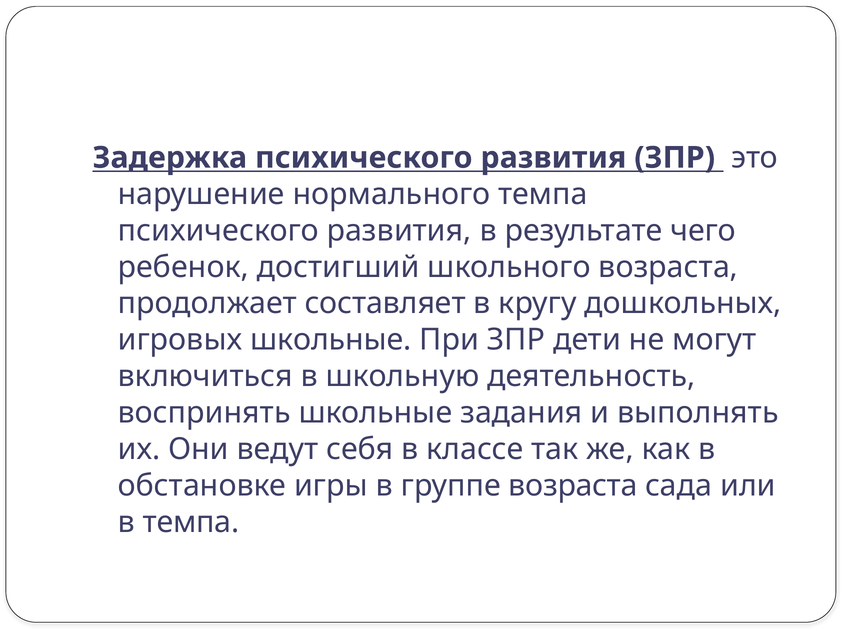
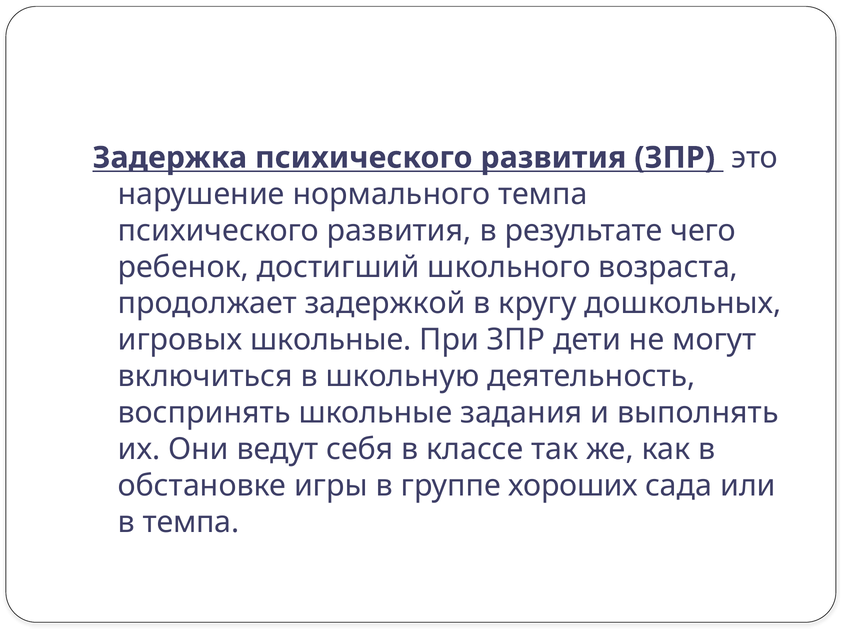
составляет: составляет -> задержкой
группе возраста: возраста -> хороших
